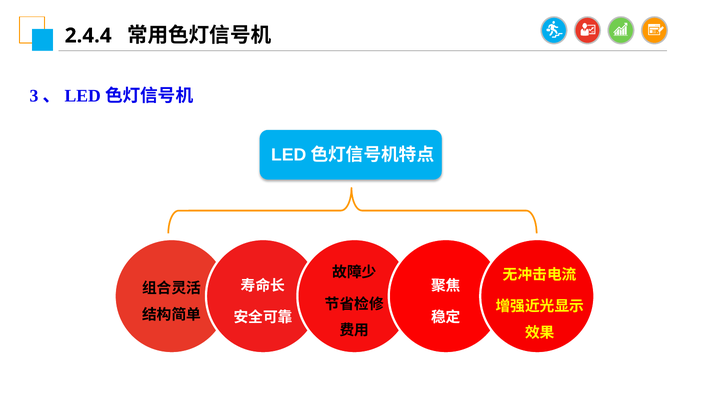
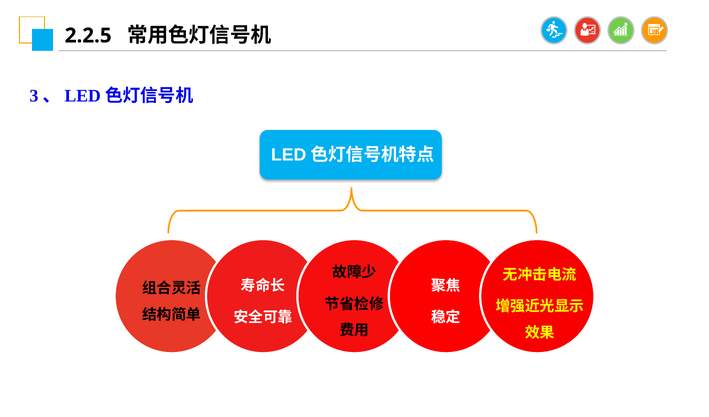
2.4.4: 2.4.4 -> 2.2.5
